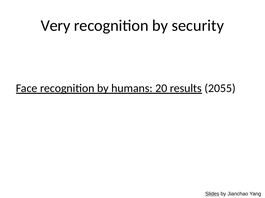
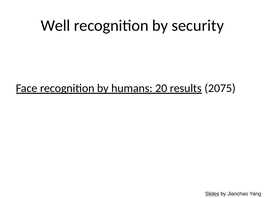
Very: Very -> Well
2055: 2055 -> 2075
